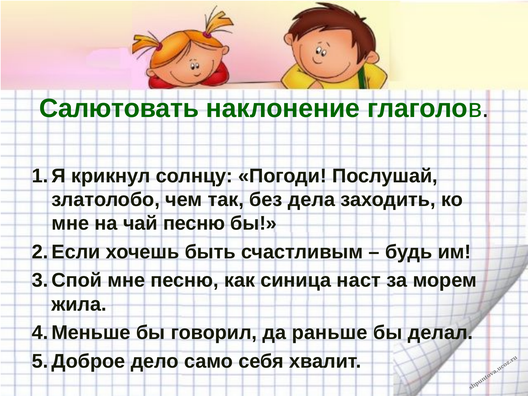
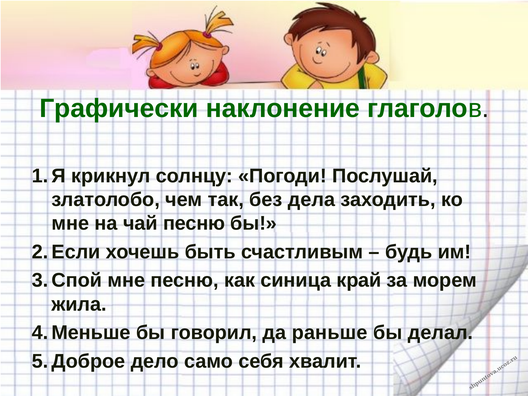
Салютовать: Салютовать -> Графически
наст: наст -> край
